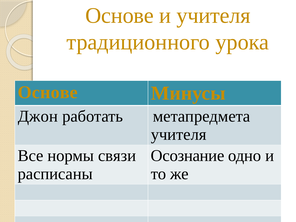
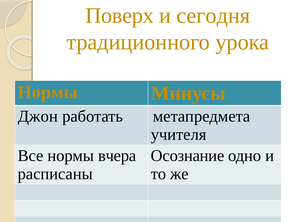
Основе at (120, 16): Основе -> Поверх
и учителя: учителя -> сегодня
Основе at (48, 92): Основе -> Нормы
связи: связи -> вчера
